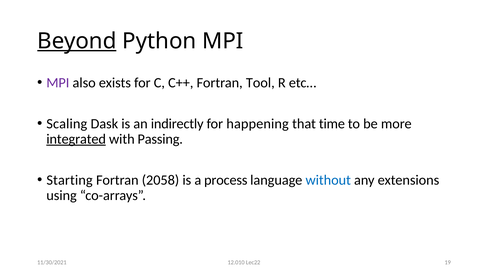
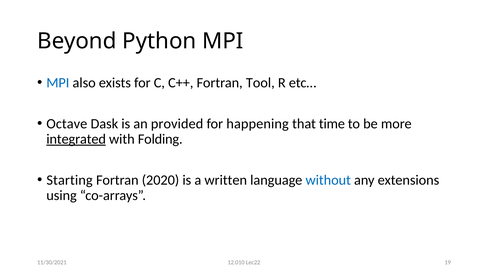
Beyond underline: present -> none
MPI at (58, 83) colour: purple -> blue
Scaling: Scaling -> Octave
indirectly: indirectly -> provided
Passing: Passing -> Folding
2058: 2058 -> 2020
process: process -> written
